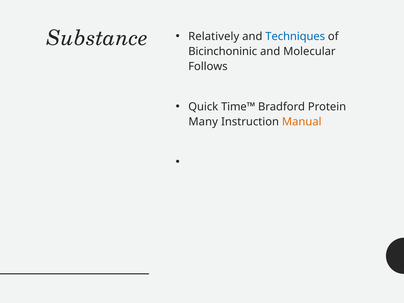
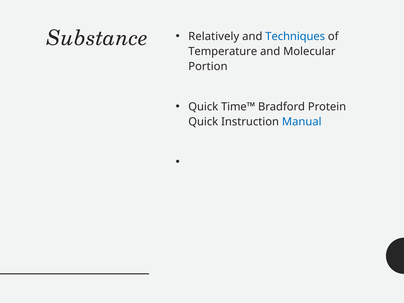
Bicinchoninic: Bicinchoninic -> Temperature
Follows: Follows -> Portion
Many at (203, 122): Many -> Quick
Manual colour: orange -> blue
